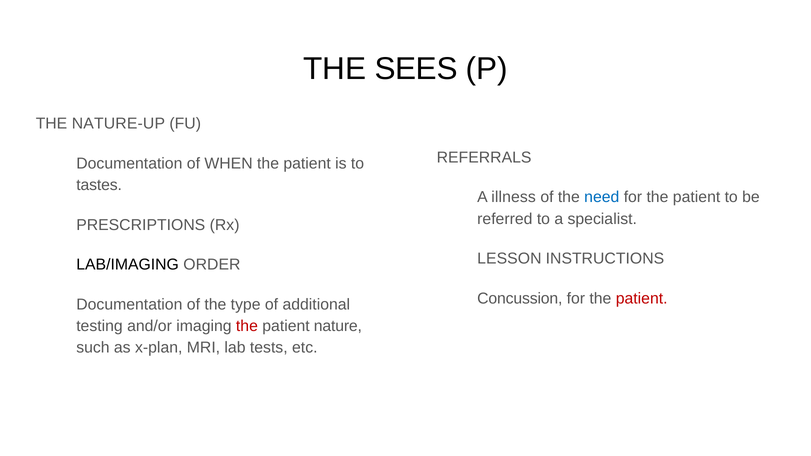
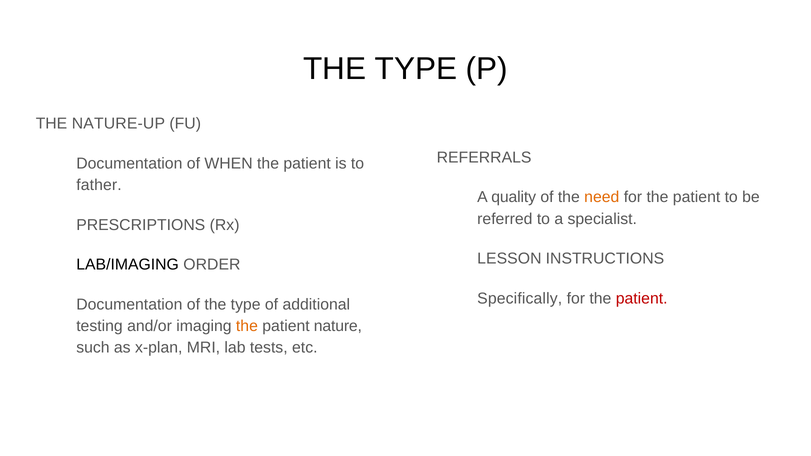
SEES at (416, 69): SEES -> TYPE
tastes: tastes -> father
illness: illness -> quality
need colour: blue -> orange
Concussion: Concussion -> Specifically
the at (247, 326) colour: red -> orange
